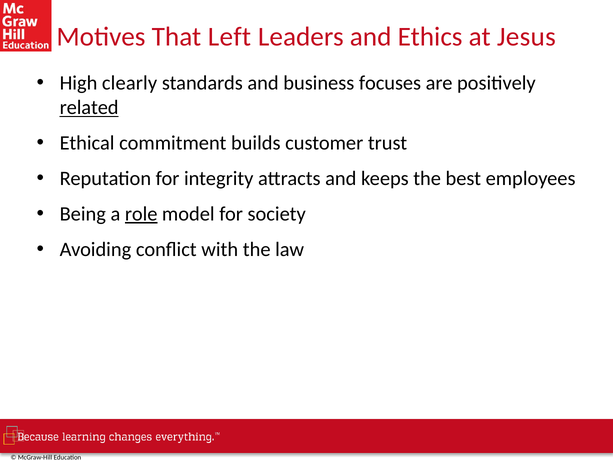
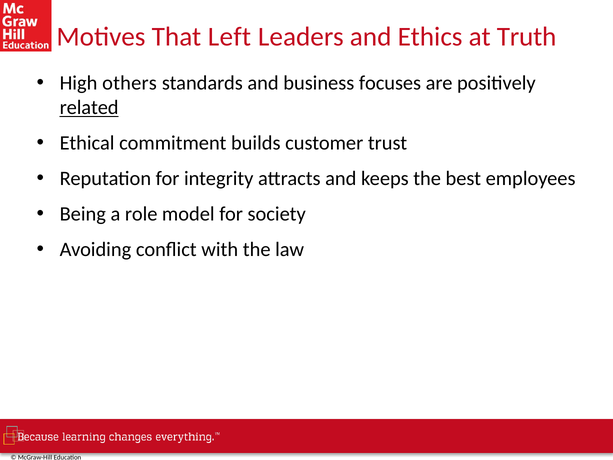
Jesus: Jesus -> Truth
clearly: clearly -> others
role underline: present -> none
